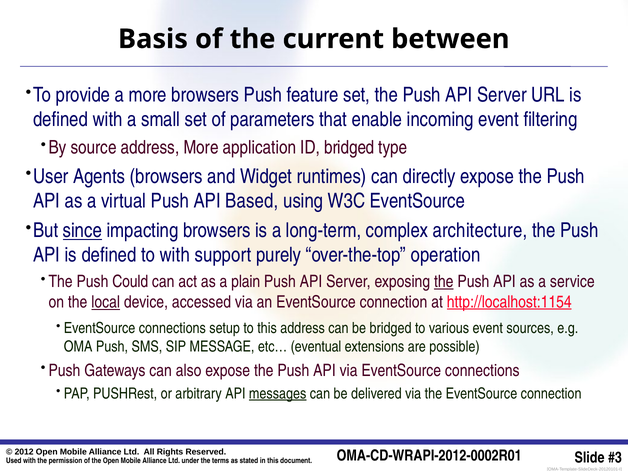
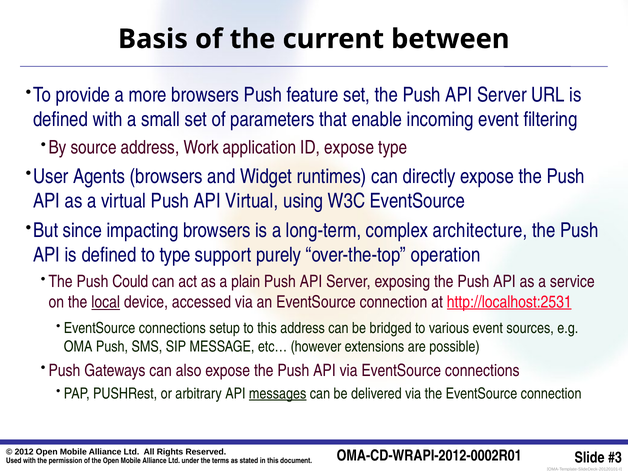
address More: More -> Work
ID bridged: bridged -> expose
API Based: Based -> Virtual
since underline: present -> none
to with: with -> type
the at (444, 282) underline: present -> none
http://localhost:1154: http://localhost:1154 -> http://localhost:2531
eventual: eventual -> however
